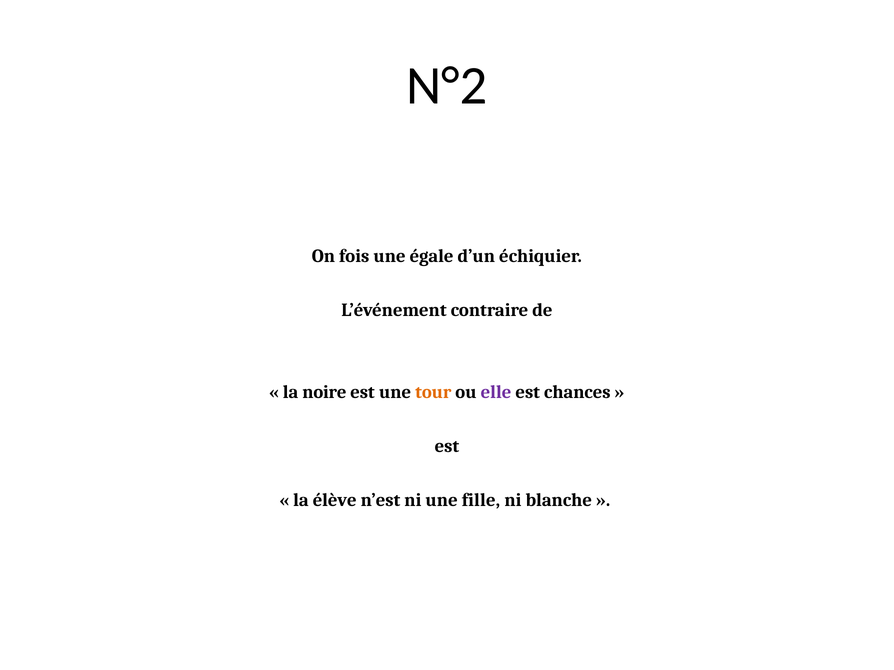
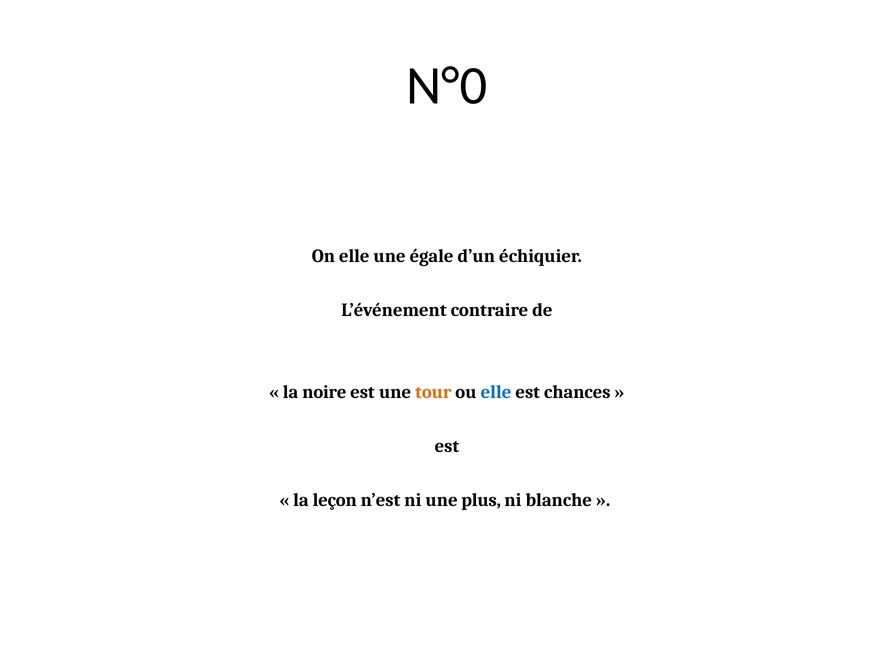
N°2: N°2 -> N°0
On fois: fois -> elle
elle at (496, 392) colour: purple -> blue
élève: élève -> leçon
fille: fille -> plus
